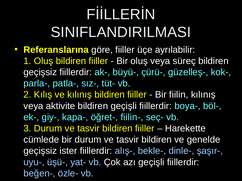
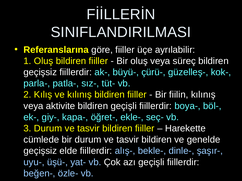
fiilin-: fiilin- -> ekle-
ister: ister -> elde
